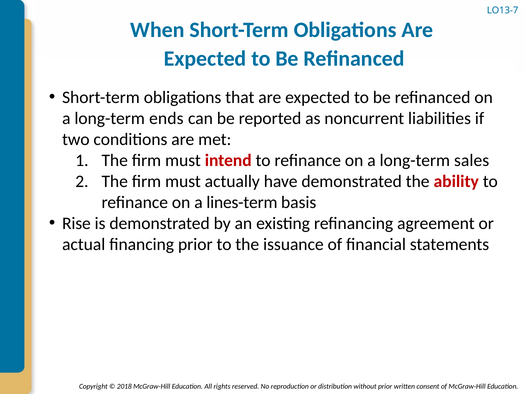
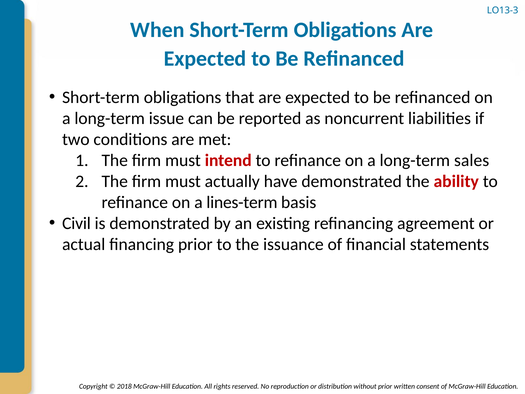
LO13-7: LO13-7 -> LO13-3
ends: ends -> issue
Rise: Rise -> Civil
